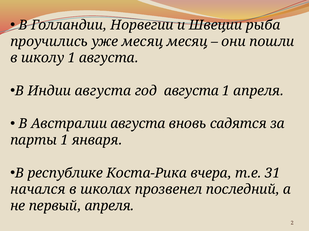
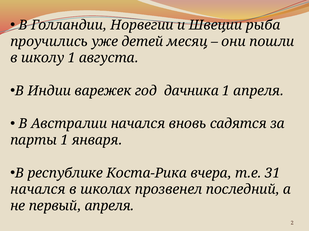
уже месяц: месяц -> детей
Индии августа: августа -> варежек
год августа: августа -> дачника
Австралии августа: августа -> начался
